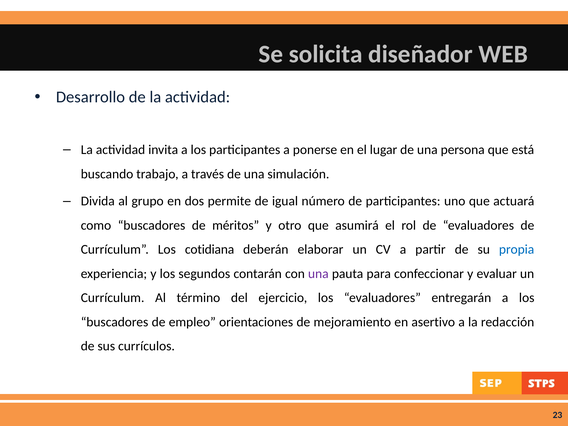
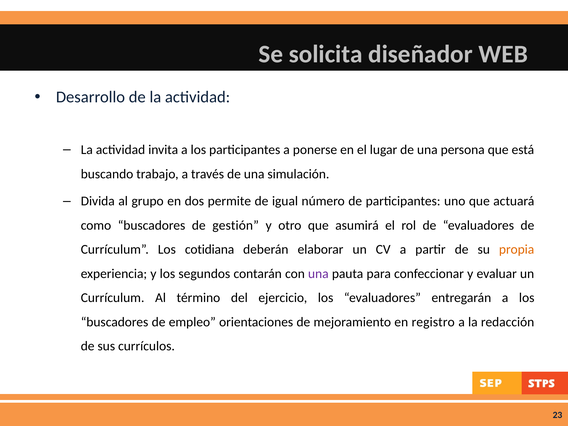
méritos: méritos -> gestión
propia colour: blue -> orange
asertivo: asertivo -> registro
